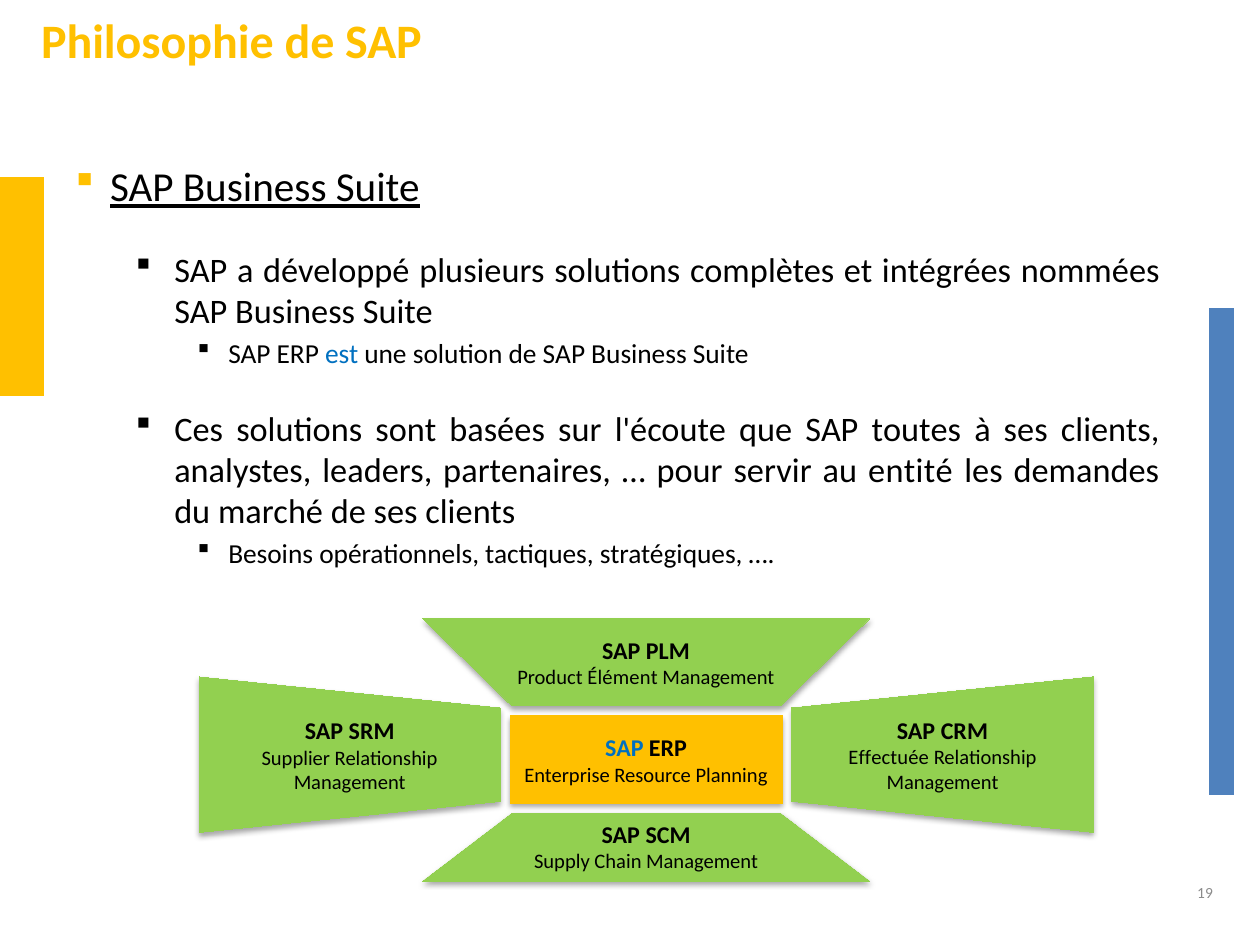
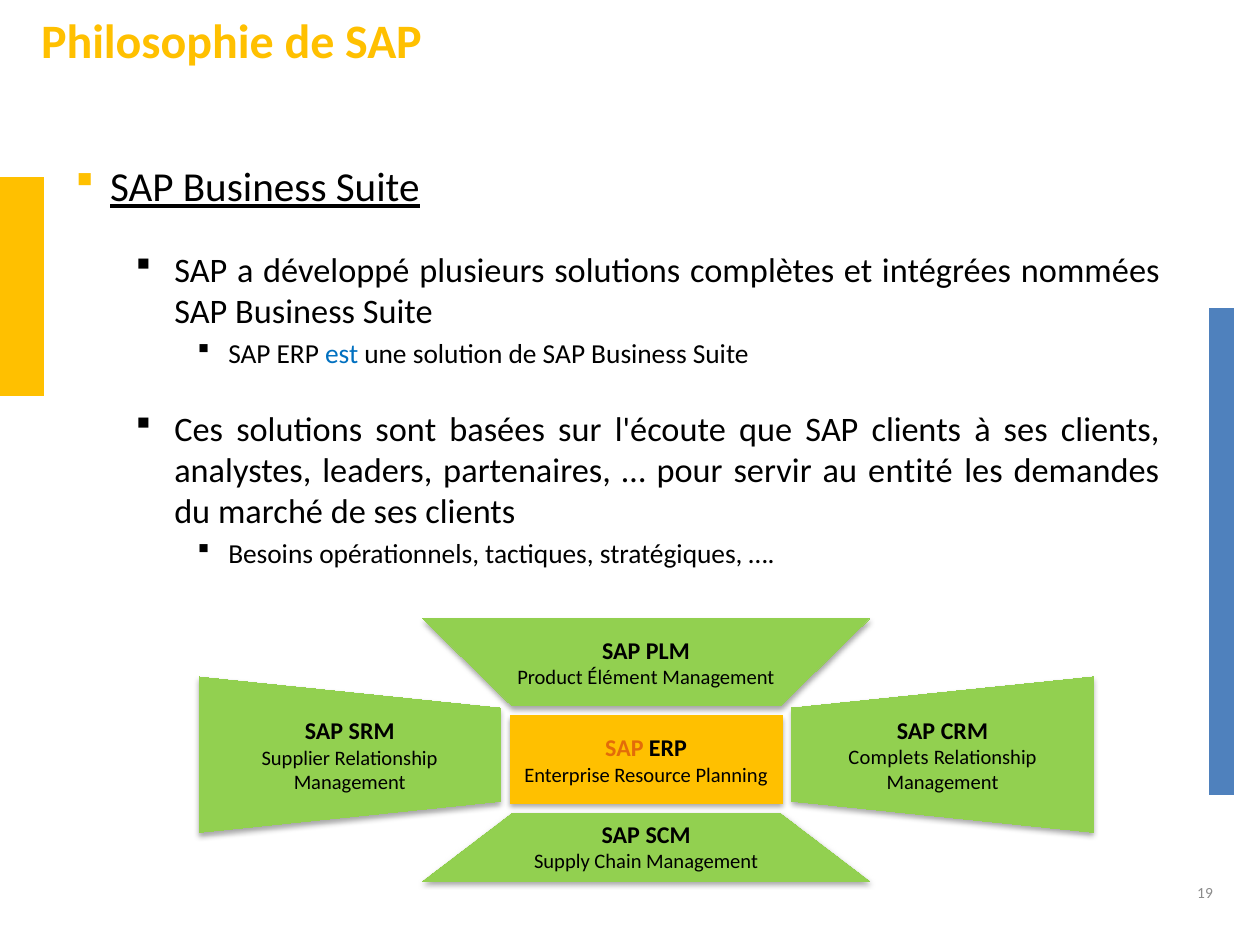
SAP toutes: toutes -> clients
SAP at (624, 748) colour: blue -> orange
Effectuée: Effectuée -> Complets
